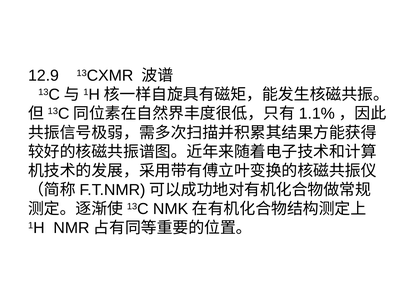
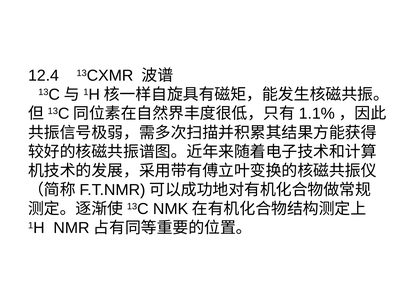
12.9: 12.9 -> 12.4
